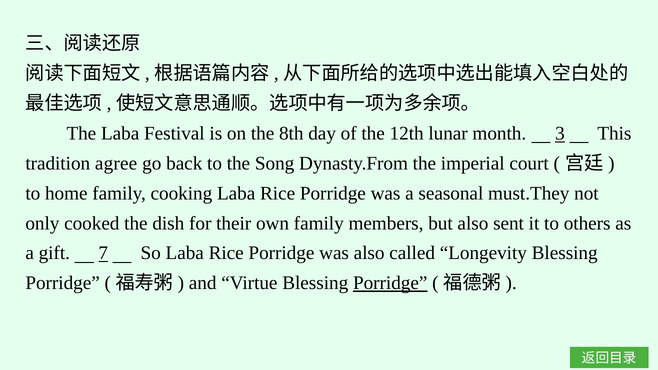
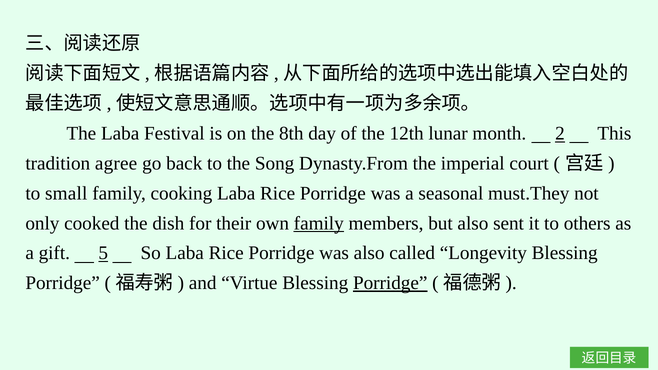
3: 3 -> 2
home: home -> small
family at (319, 223) underline: none -> present
7: 7 -> 5
